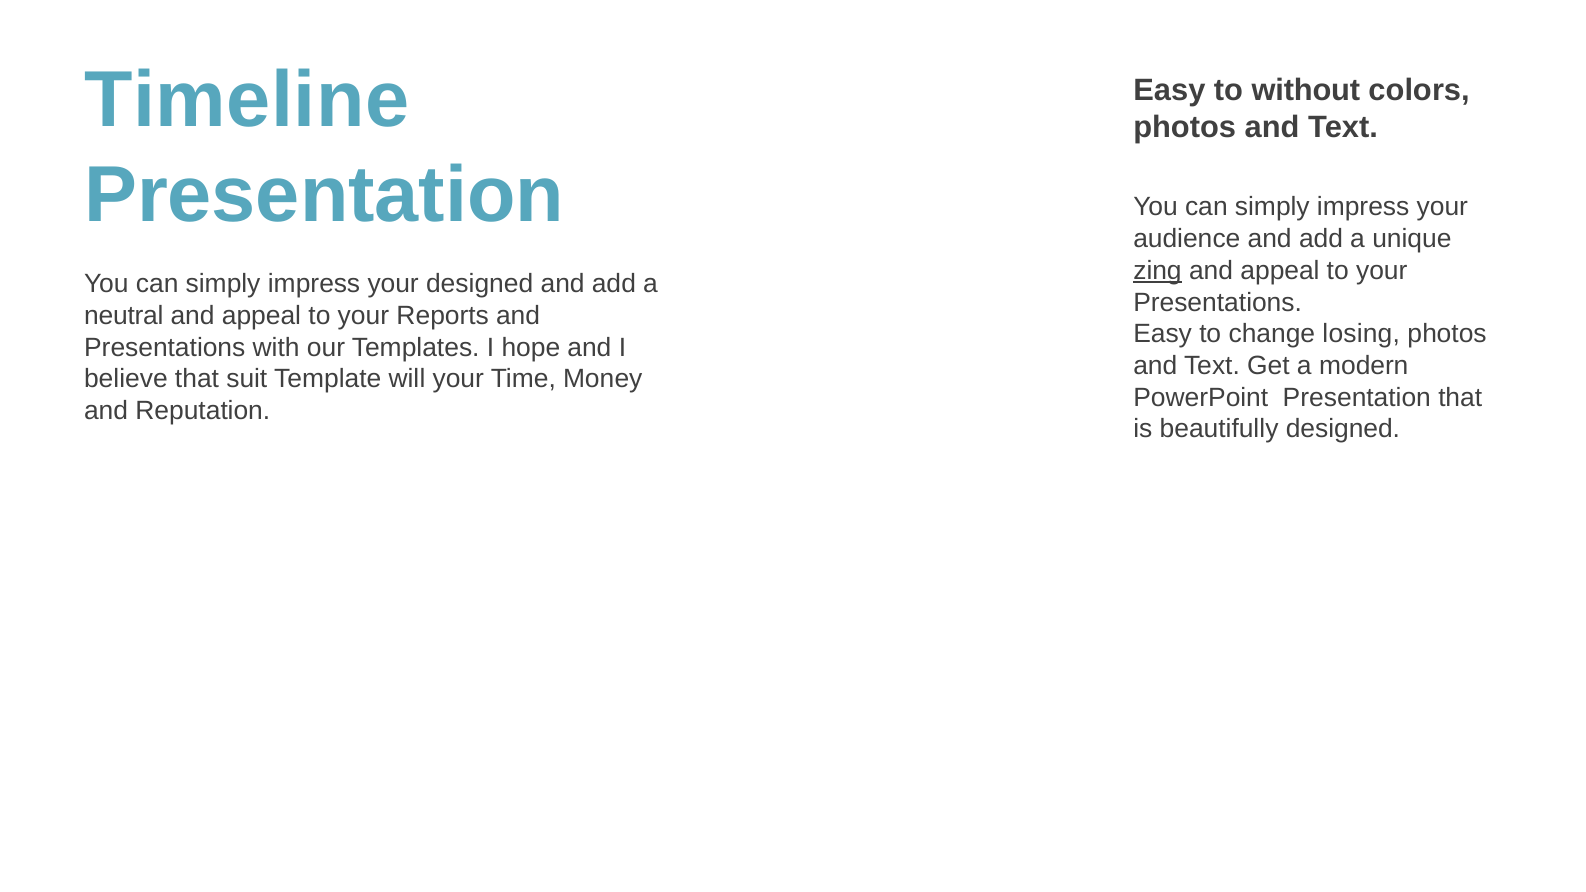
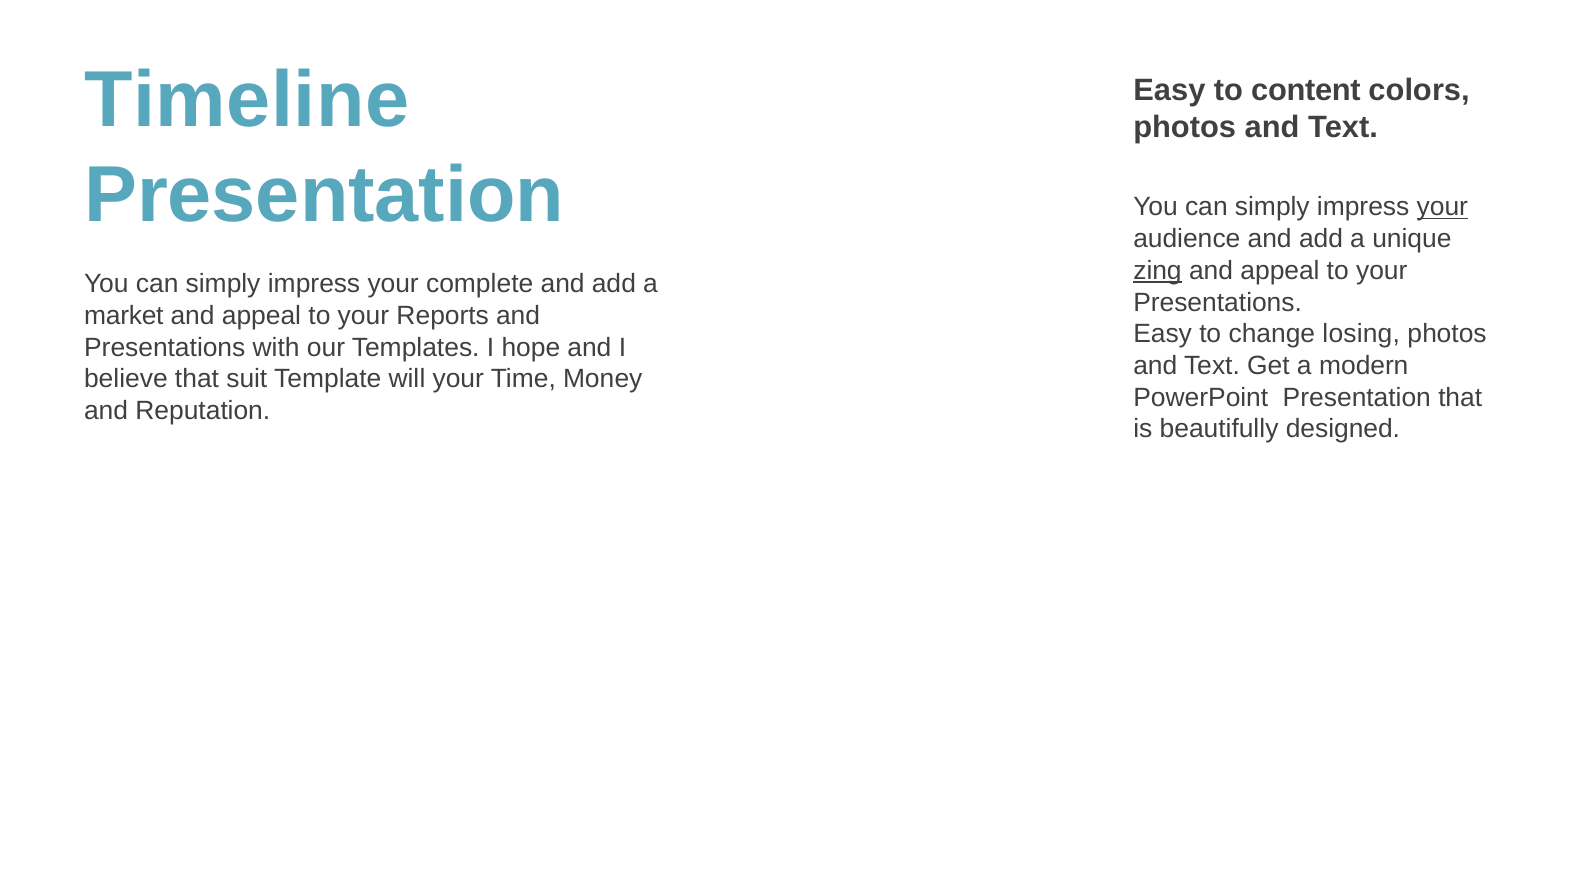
without: without -> content
your at (1442, 207) underline: none -> present
your designed: designed -> complete
neutral: neutral -> market
